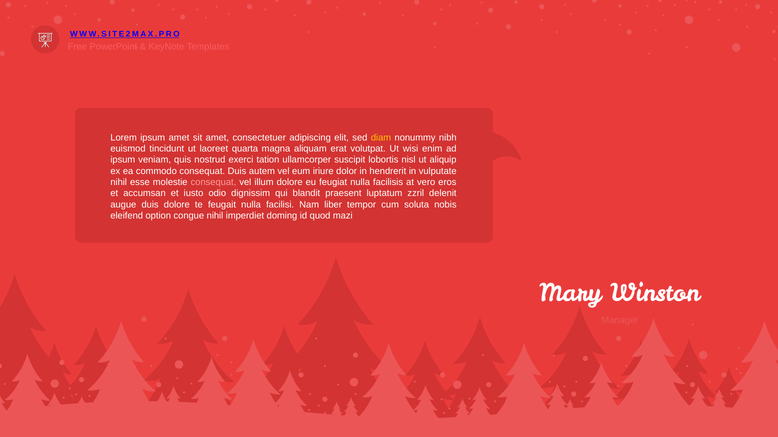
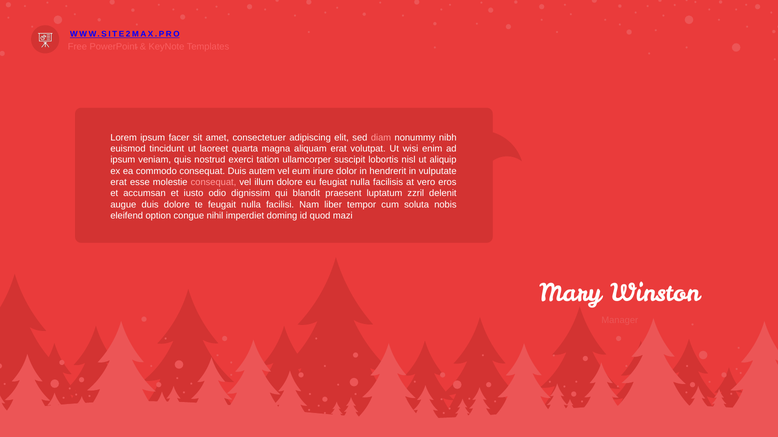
ipsum amet: amet -> facer
diam colour: yellow -> pink
nihil at (119, 182): nihil -> erat
